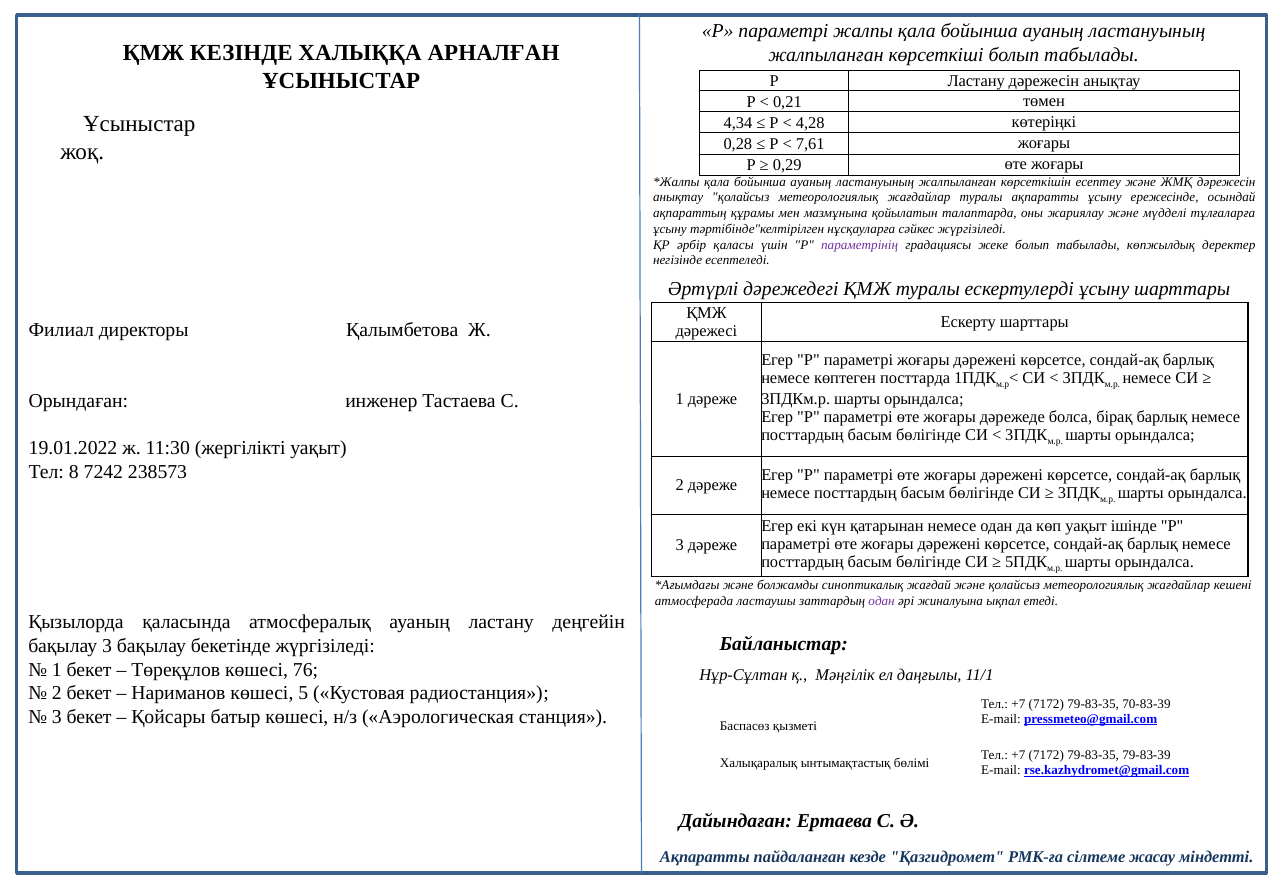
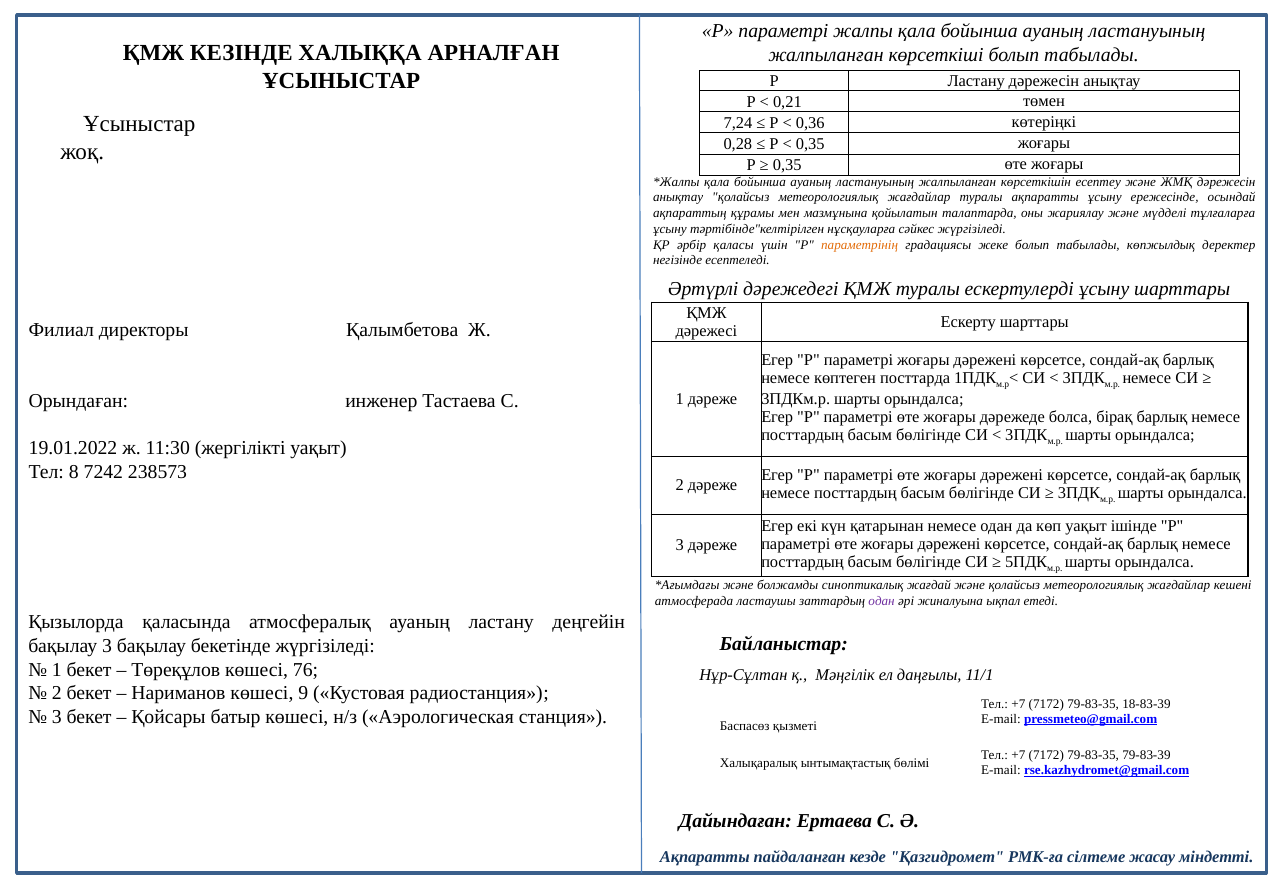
4,34: 4,34 -> 7,24
4,28: 4,28 -> 0,36
7,61 at (810, 144): 7,61 -> 0,35
0,29 at (787, 165): 0,29 -> 0,35
параметрінің colour: purple -> orange
5: 5 -> 9
70-83-39: 70-83-39 -> 18-83-39
